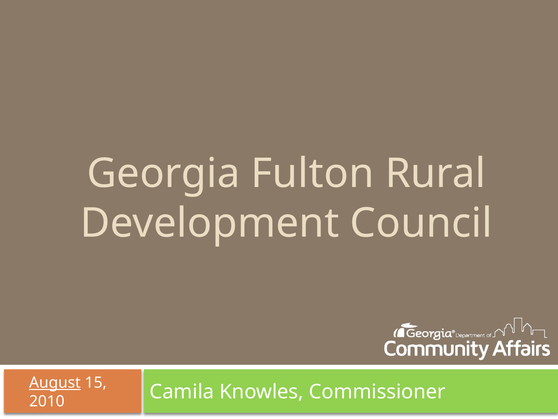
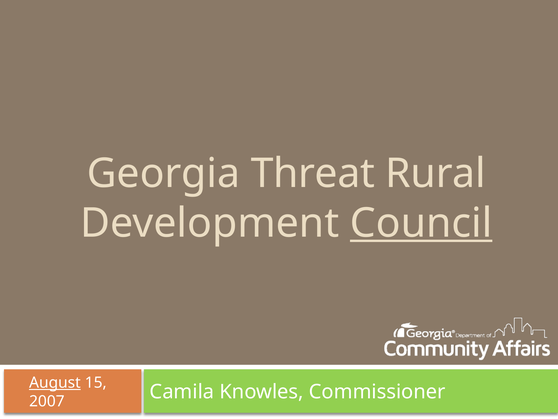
Fulton: Fulton -> Threat
Council underline: none -> present
2010: 2010 -> 2007
